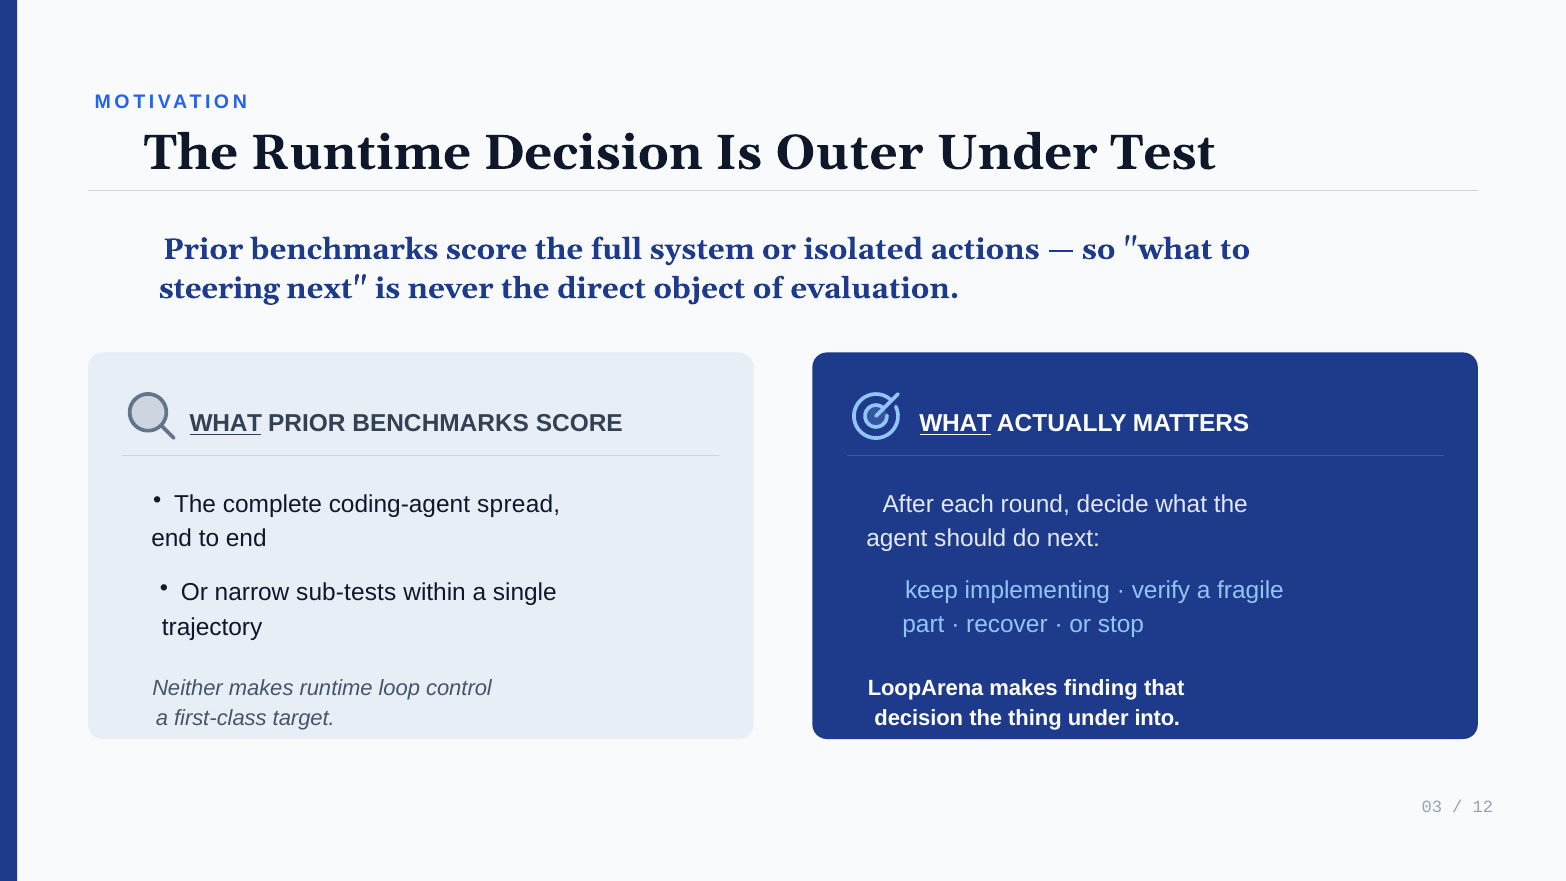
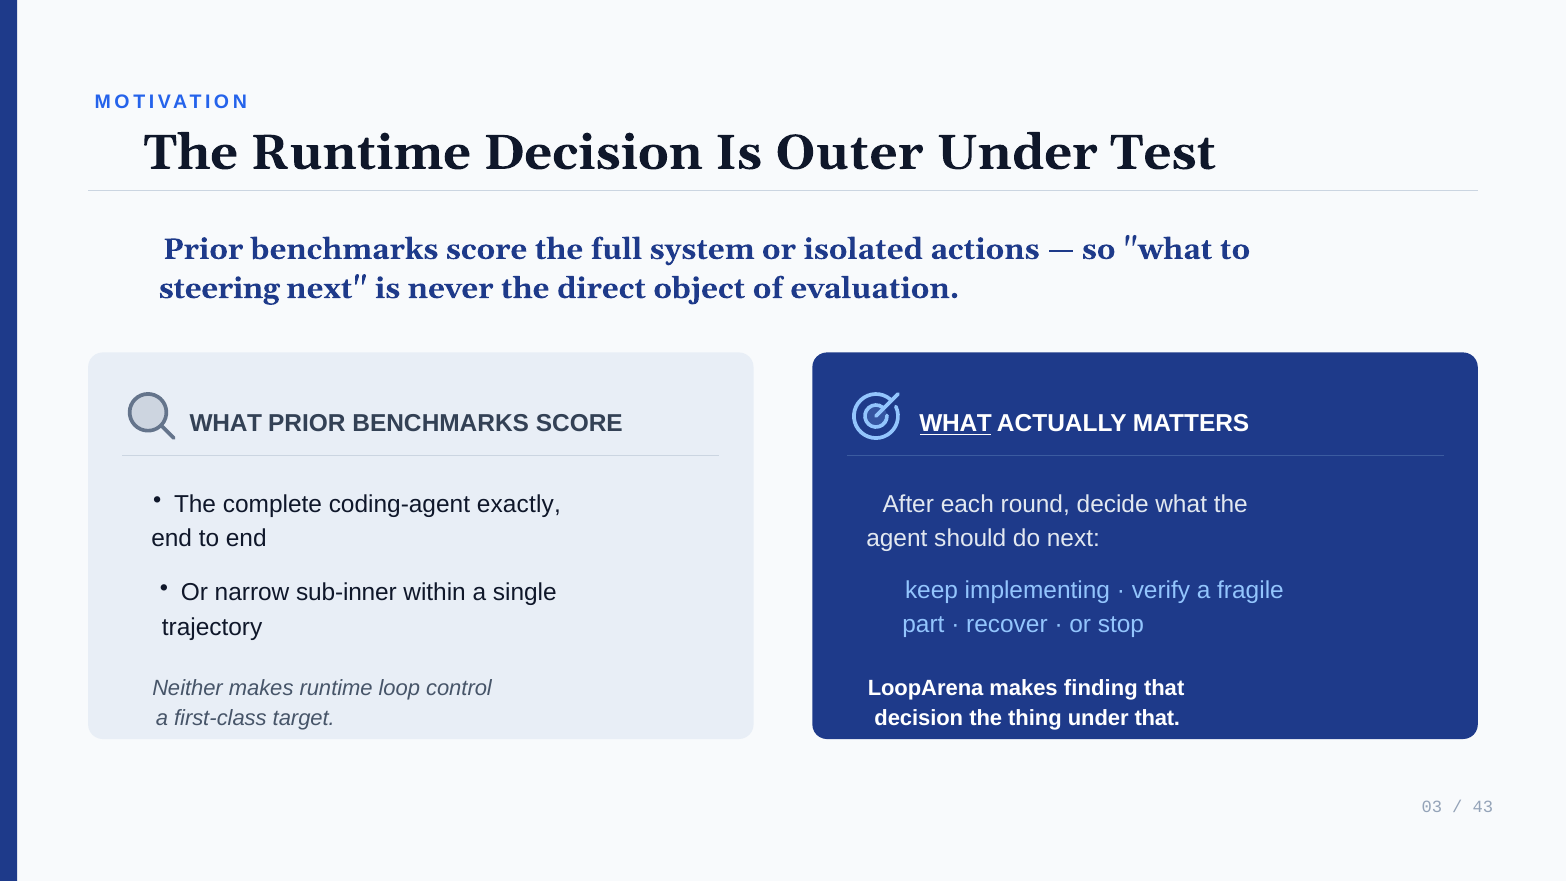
WHAT at (226, 424) underline: present -> none
spread: spread -> exactly
sub-tests: sub-tests -> sub-inner
under into: into -> that
12: 12 -> 43
